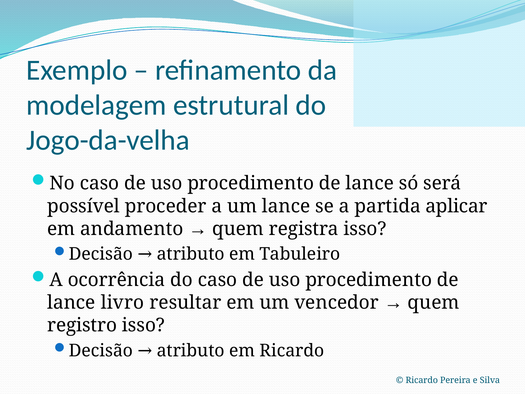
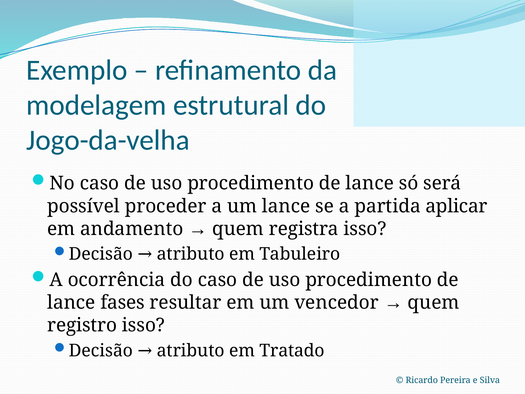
livro: livro -> fases
em Ricardo: Ricardo -> Tratado
